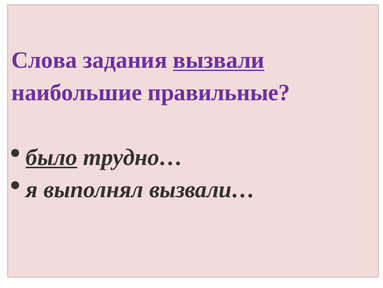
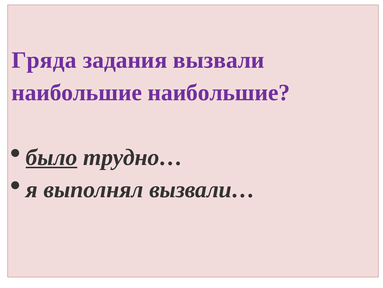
Слова: Слова -> Гряда
вызвали underline: present -> none
наибольшие правильные: правильные -> наибольшие
